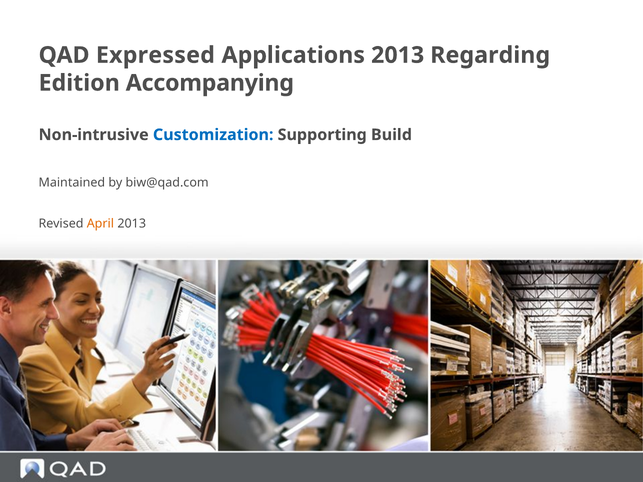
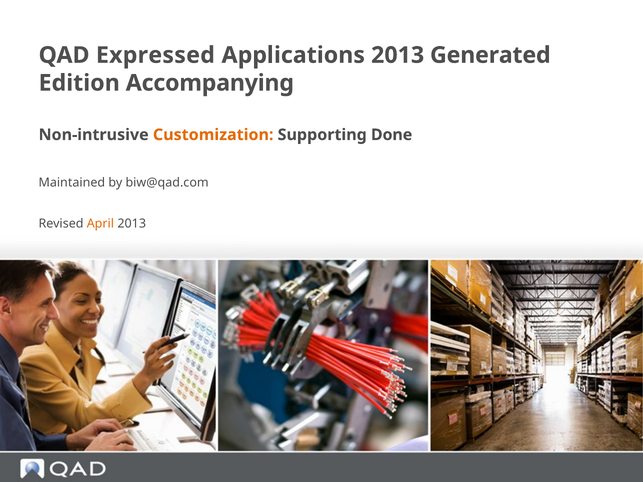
Regarding: Regarding -> Generated
Customization colour: blue -> orange
Build: Build -> Done
